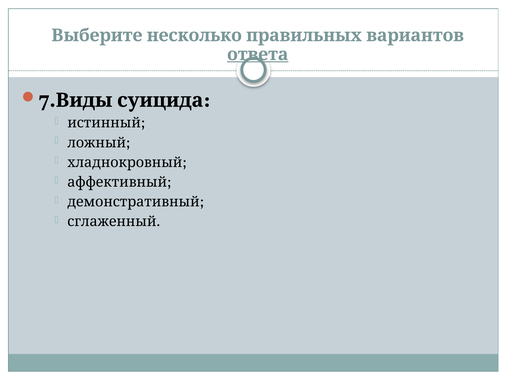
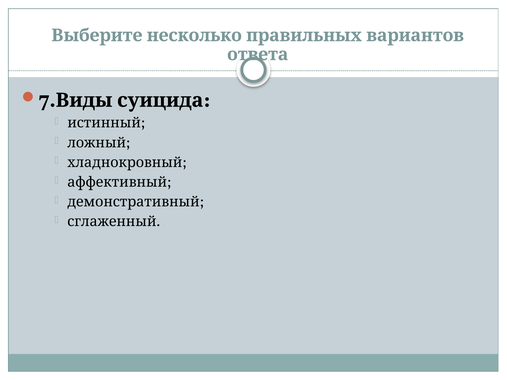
ответа underline: present -> none
